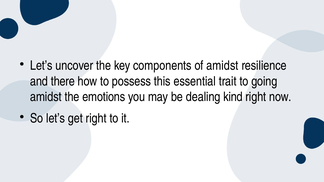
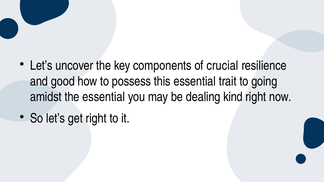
of amidst: amidst -> crucial
there: there -> good
the emotions: emotions -> essential
